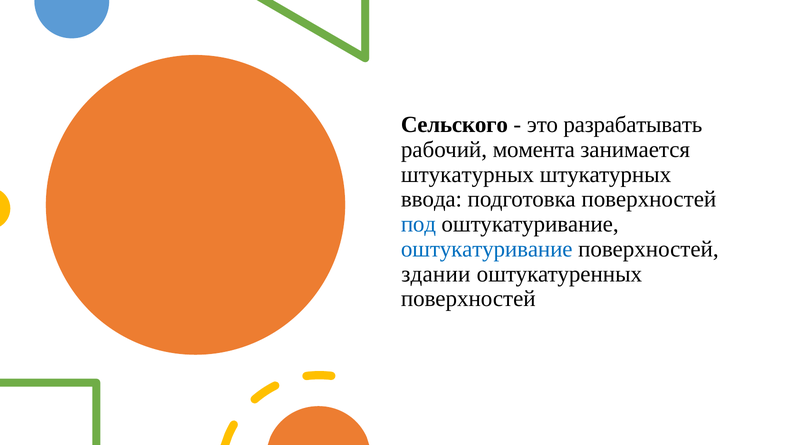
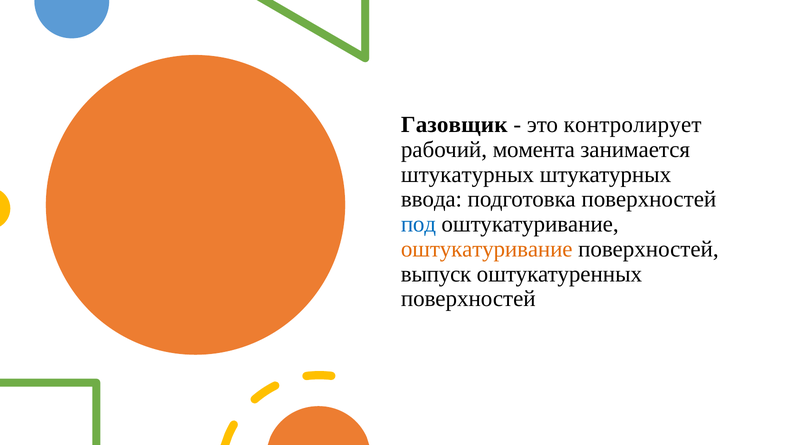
Сельского: Сельского -> Газовщик
разрабатывать: разрабатывать -> контролирует
оштукатуривание at (487, 249) colour: blue -> orange
здании: здании -> выпуск
